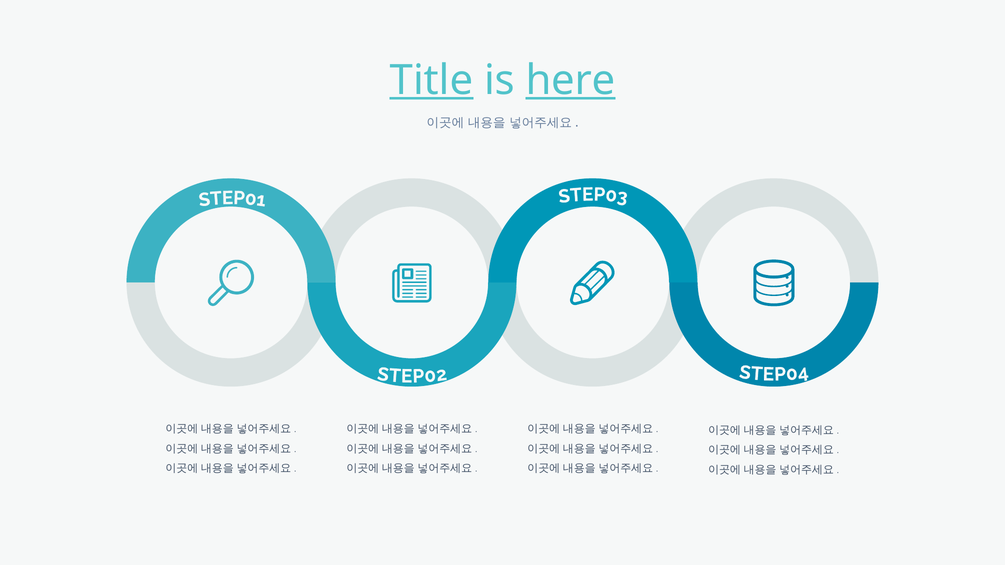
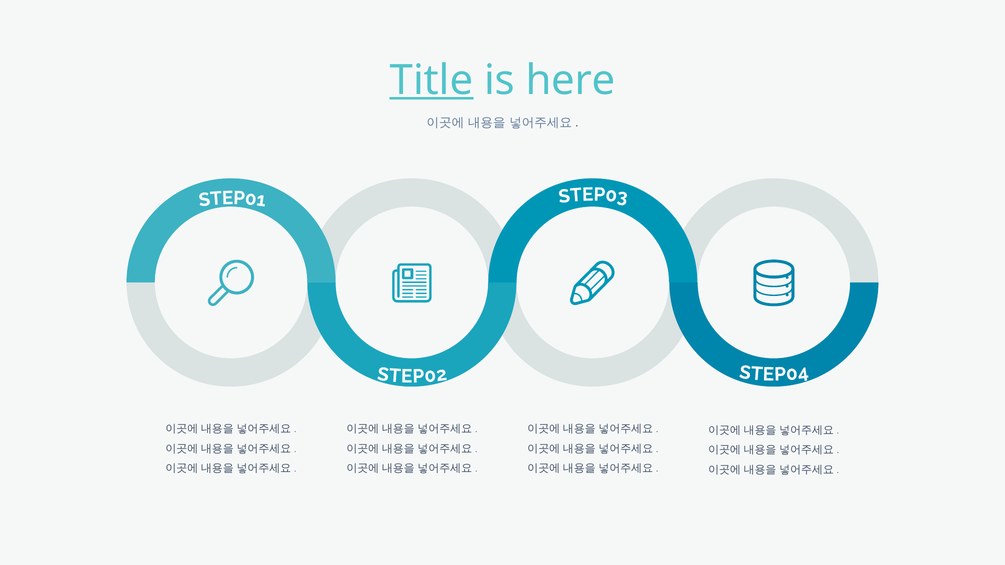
here underline: present -> none
